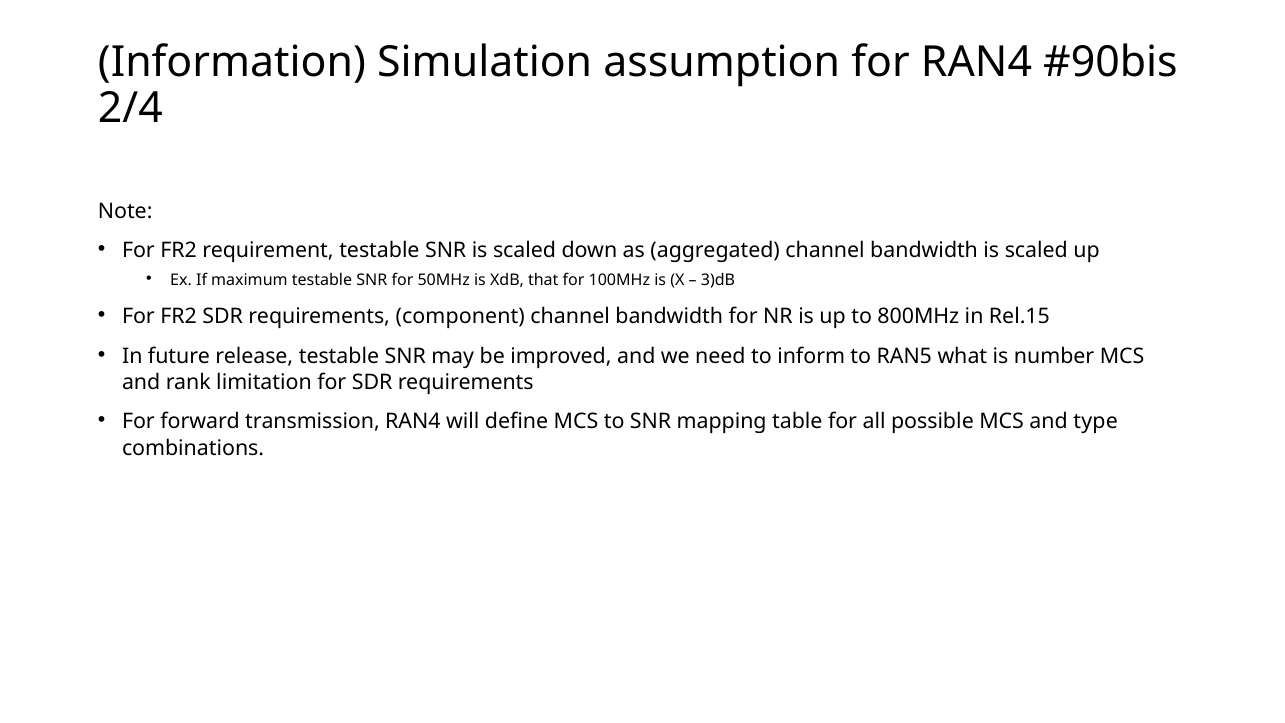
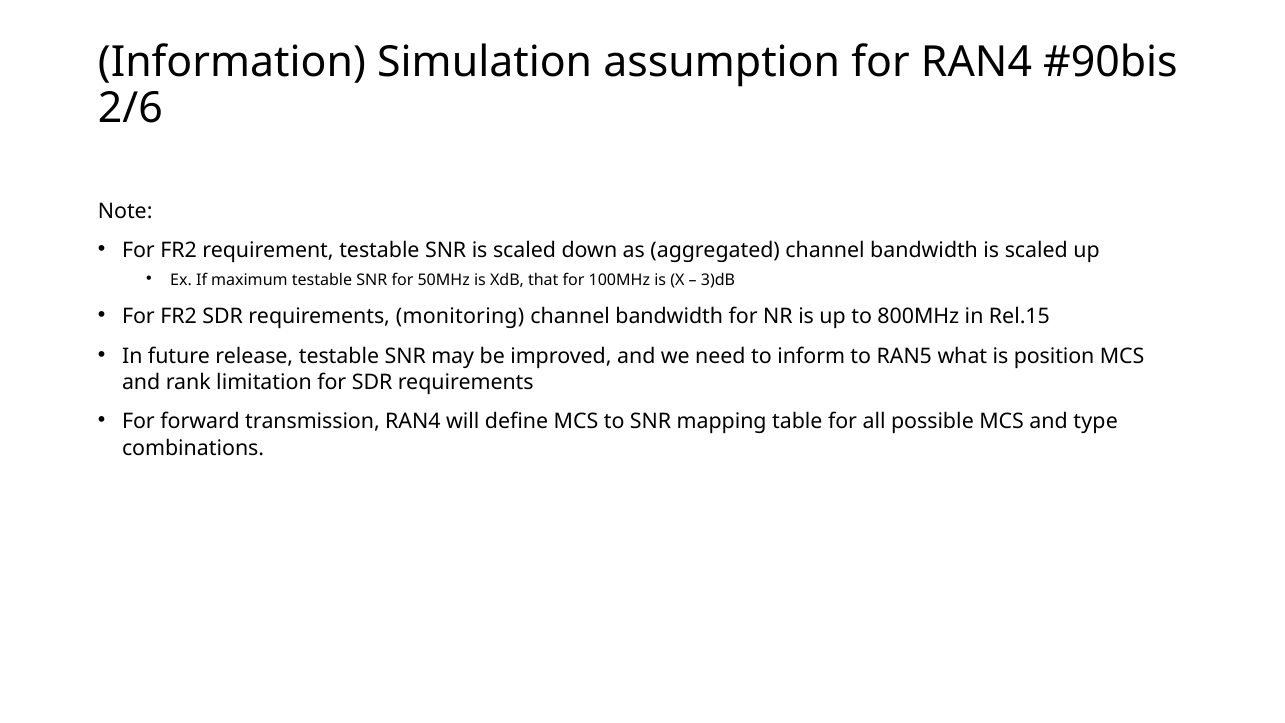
2/4: 2/4 -> 2/6
component: component -> monitoring
number: number -> position
